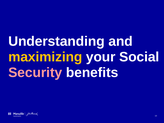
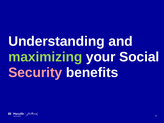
maximizing colour: yellow -> light green
